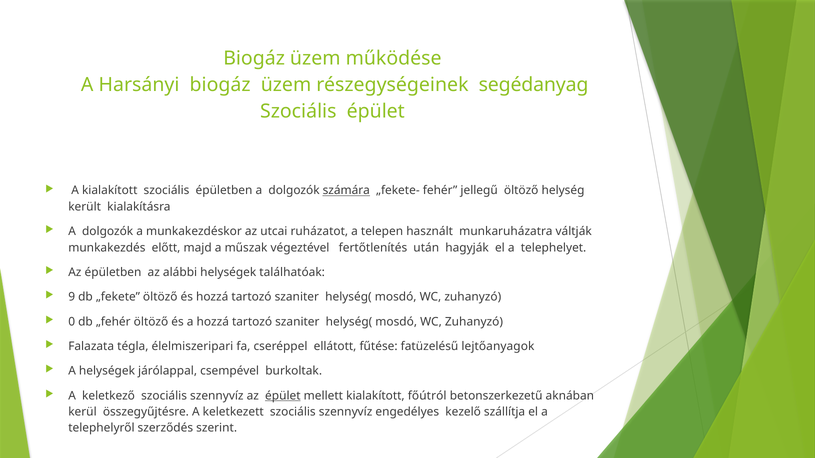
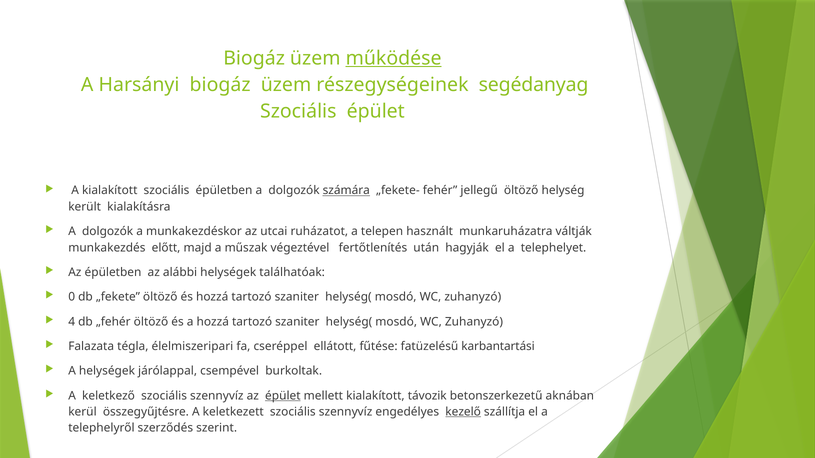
működése underline: none -> present
9: 9 -> 0
0: 0 -> 4
lejtőanyagok: lejtőanyagok -> karbantartási
főútról: főútról -> távozik
kezelő underline: none -> present
